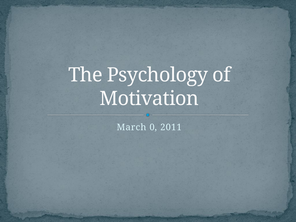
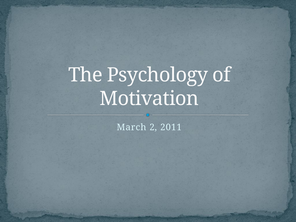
0: 0 -> 2
